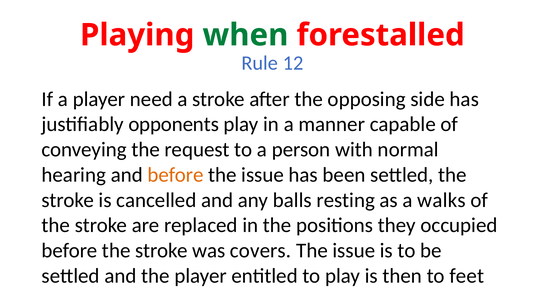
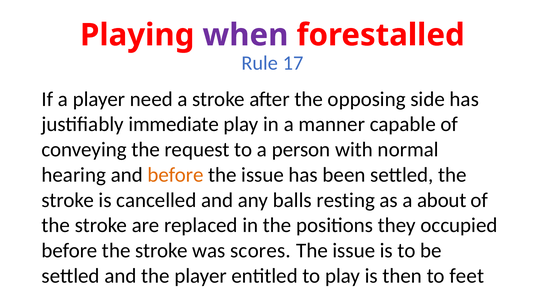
when colour: green -> purple
12: 12 -> 17
opponents: opponents -> immediate
walks: walks -> about
covers: covers -> scores
